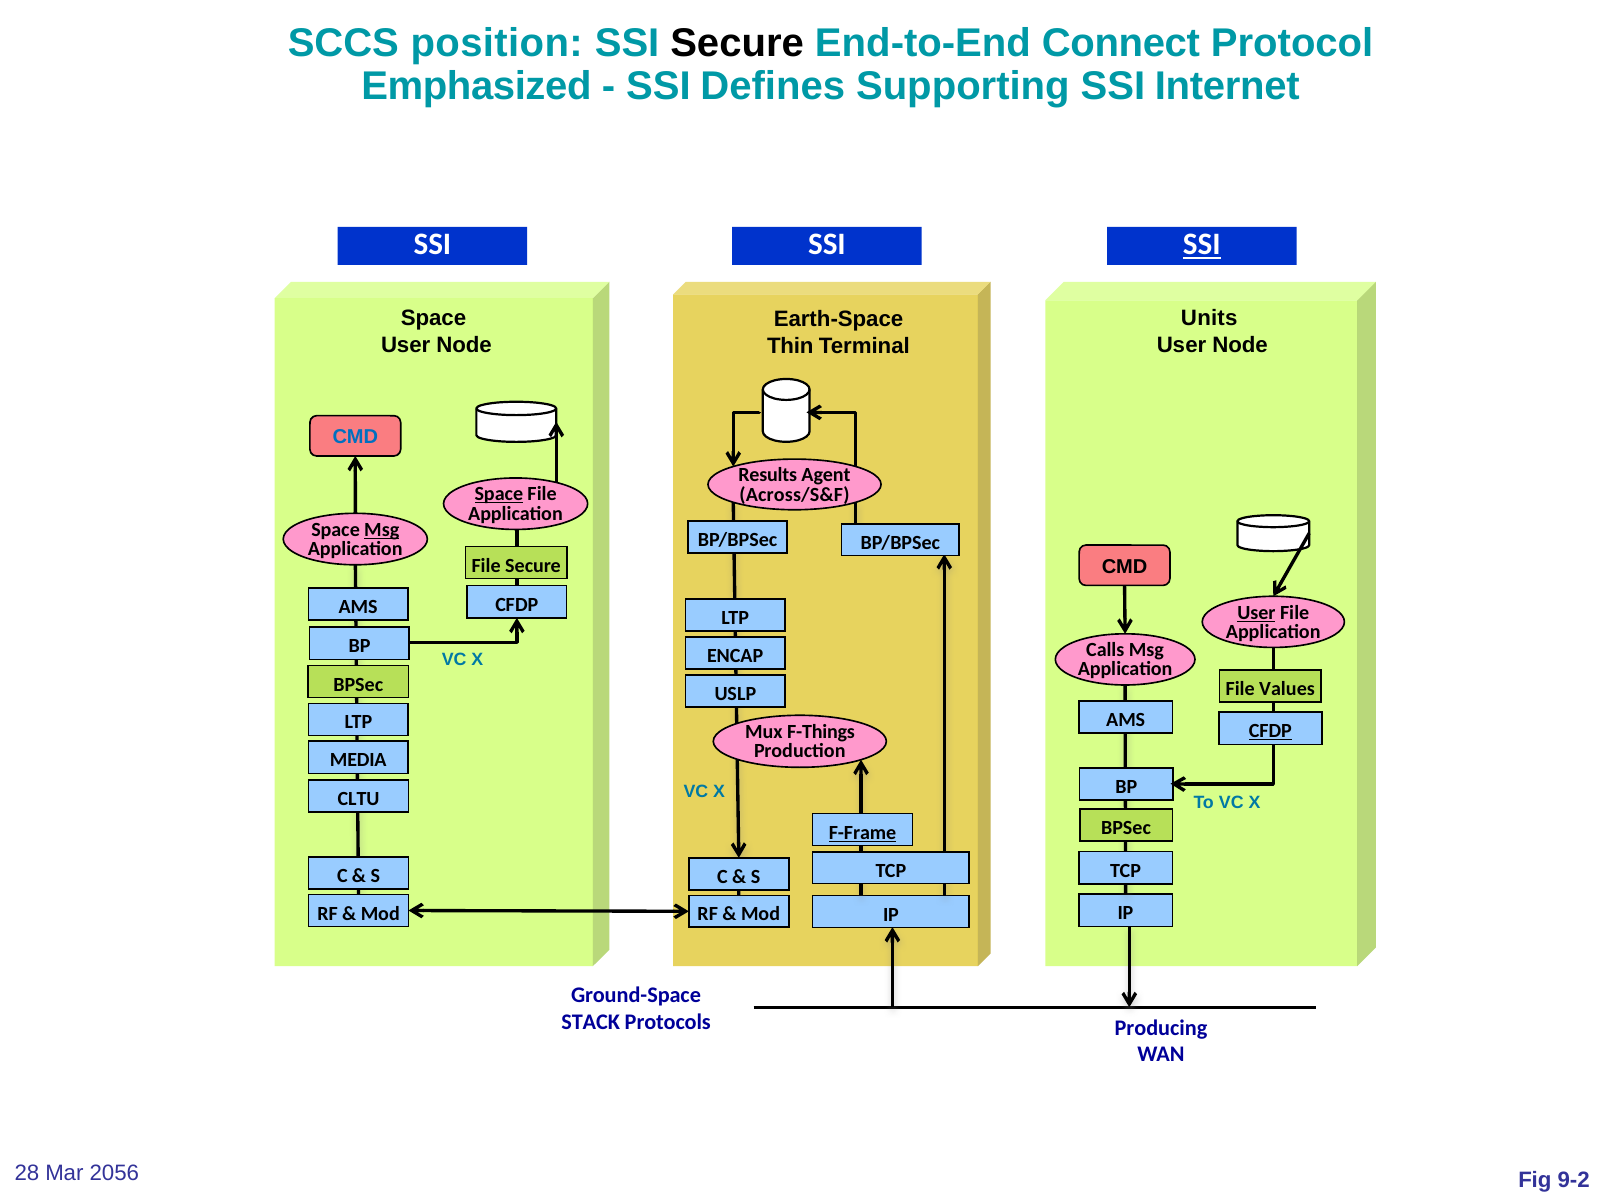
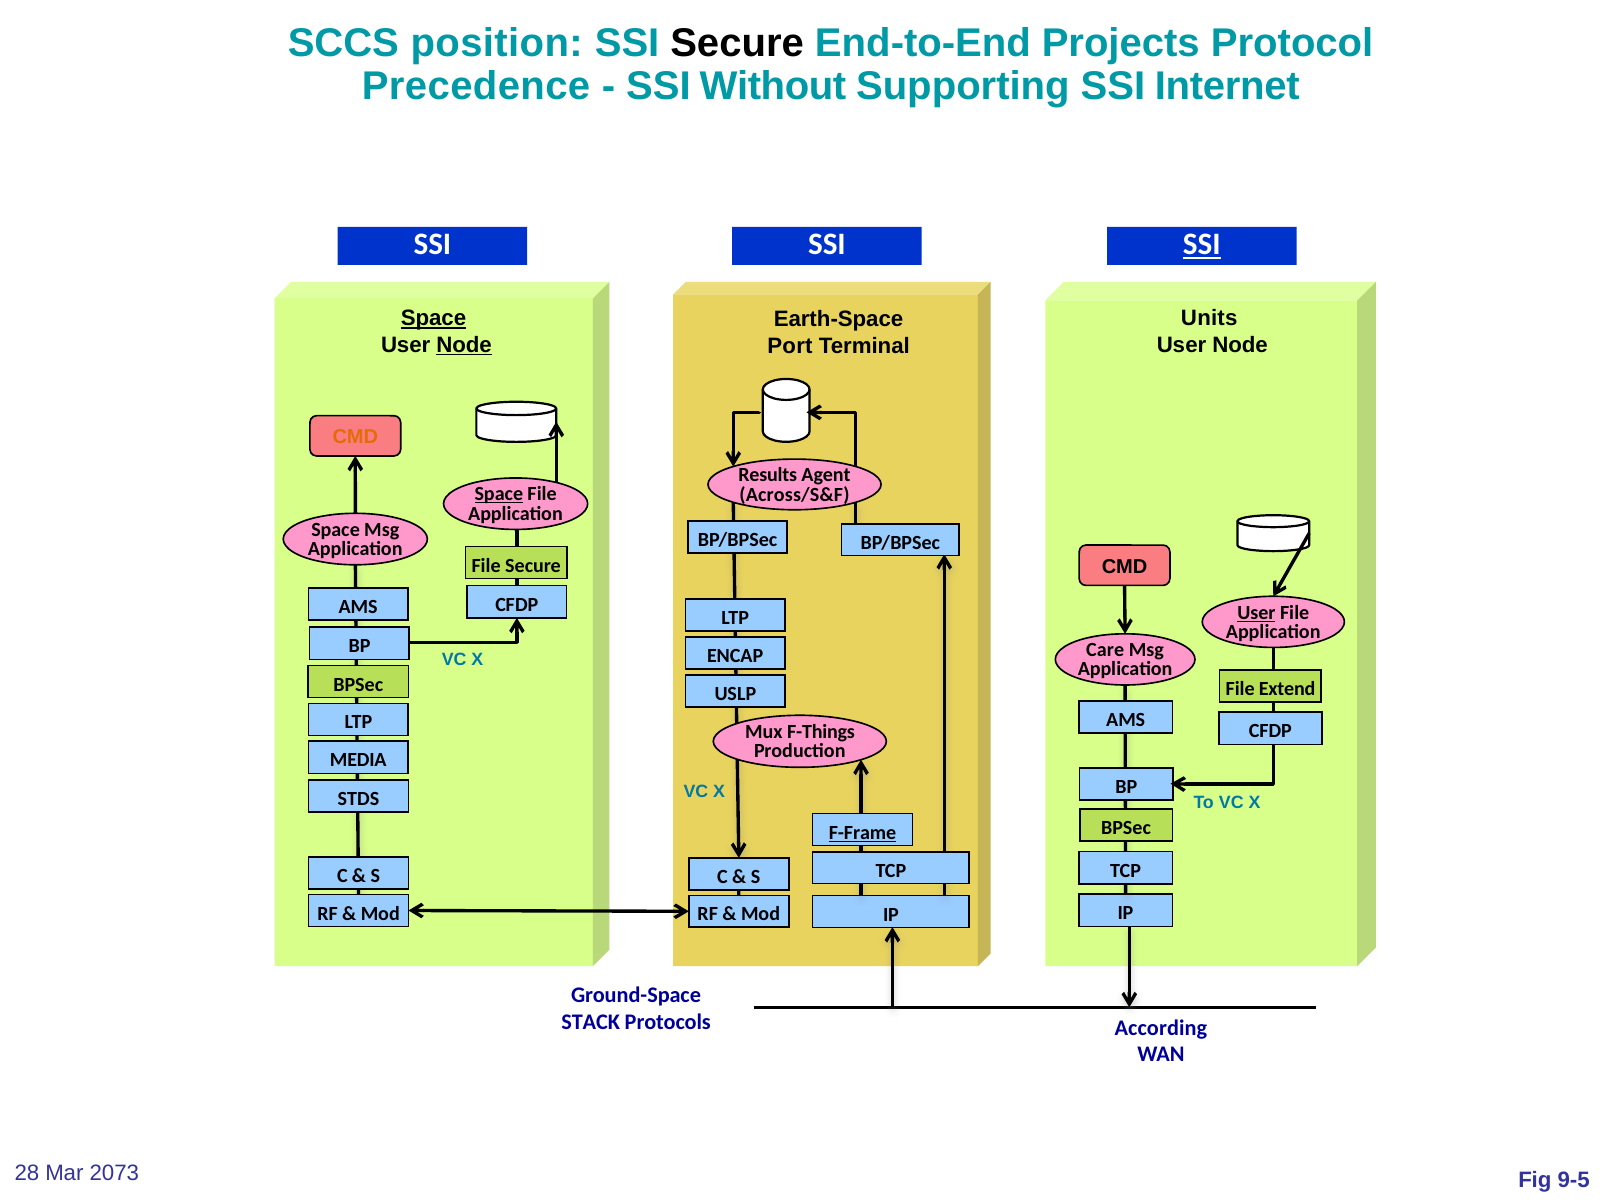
Connect: Connect -> Projects
Emphasized: Emphasized -> Precedence
Defines: Defines -> Without
Space at (433, 319) underline: none -> present
Node at (464, 345) underline: none -> present
Thin: Thin -> Port
CMD at (355, 437) colour: blue -> orange
Msg at (382, 530) underline: present -> none
Calls: Calls -> Care
Values: Values -> Extend
CFDP at (1270, 731) underline: present -> none
CLTU: CLTU -> STDS
Producing: Producing -> According
2056: 2056 -> 2073
9-2: 9-2 -> 9-5
